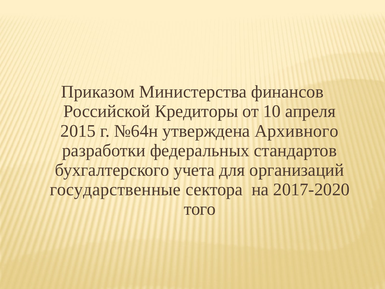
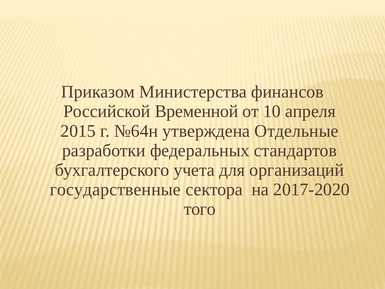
Кредиторы: Кредиторы -> Временной
Архивного: Архивного -> Отдельные
